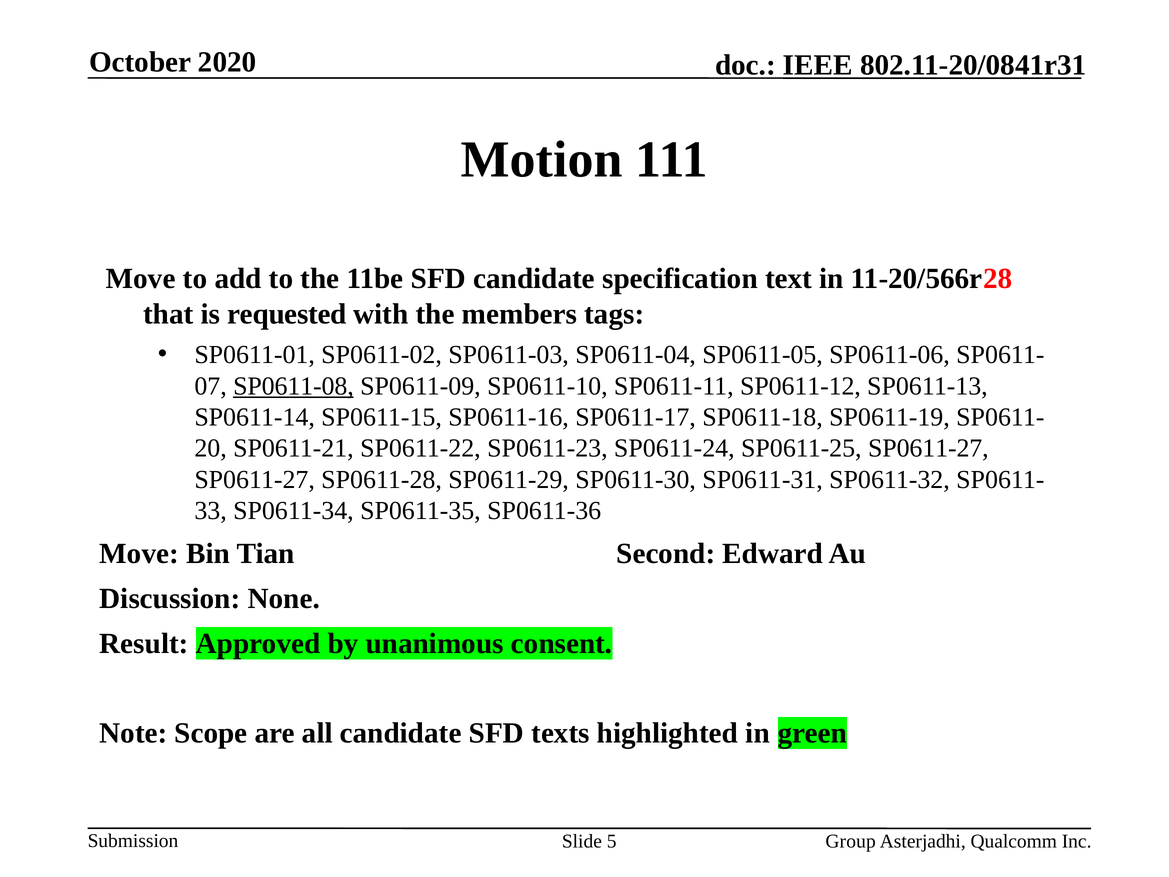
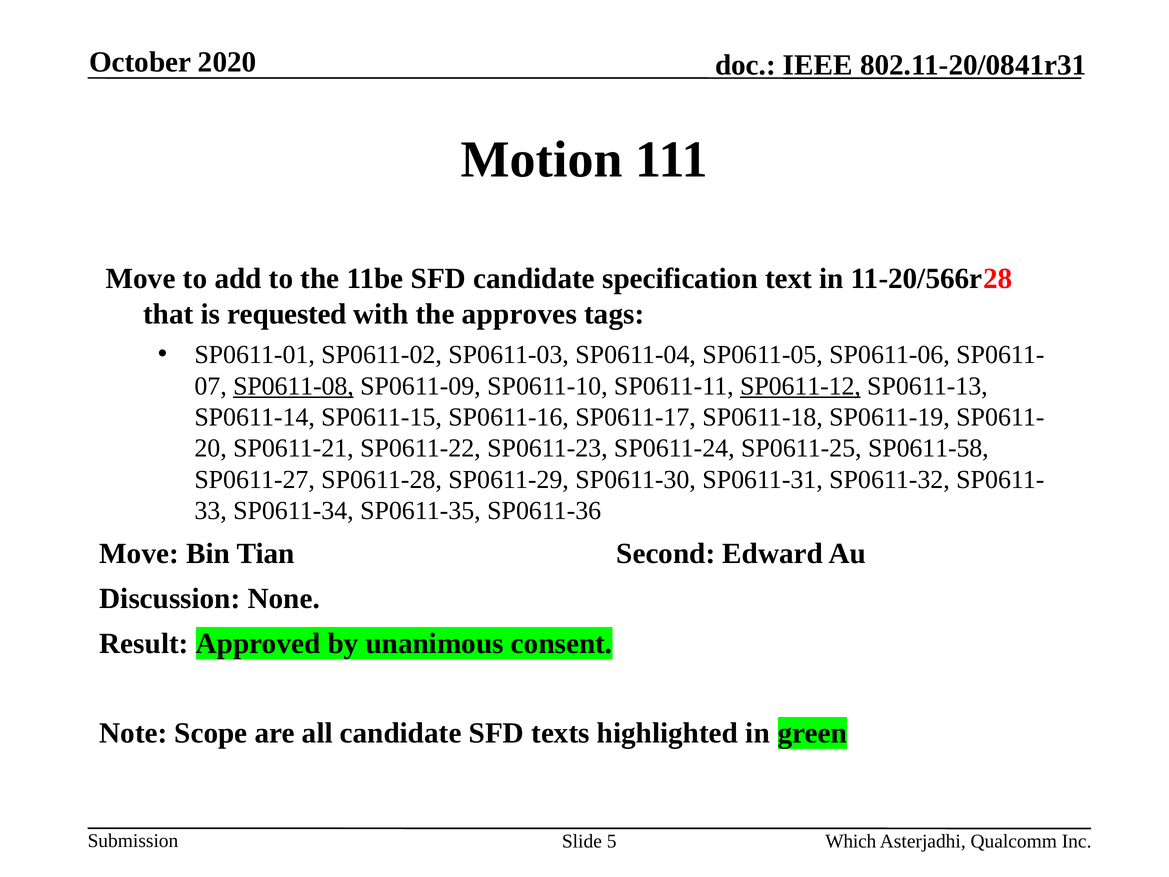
members: members -> approves
SP0611-12 underline: none -> present
SP0611-25 SP0611-27: SP0611-27 -> SP0611-58
Group: Group -> Which
